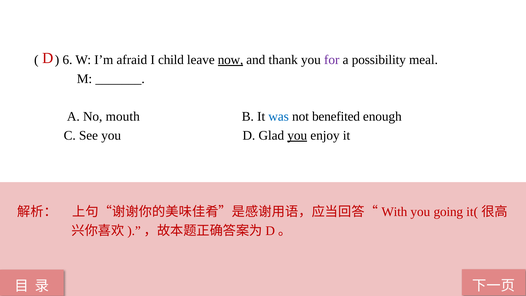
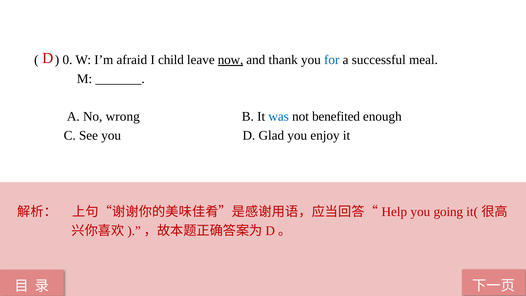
6: 6 -> 0
for colour: purple -> blue
possibility: possibility -> successful
mouth: mouth -> wrong
you at (297, 136) underline: present -> none
With: With -> Help
